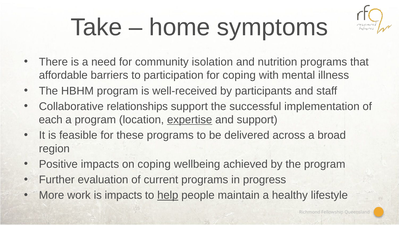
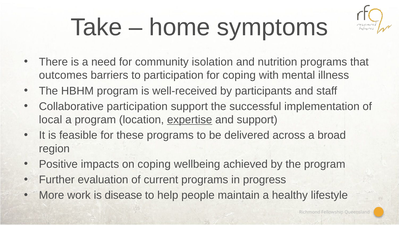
affordable: affordable -> outcomes
Collaborative relationships: relationships -> participation
each: each -> local
is impacts: impacts -> disease
help underline: present -> none
